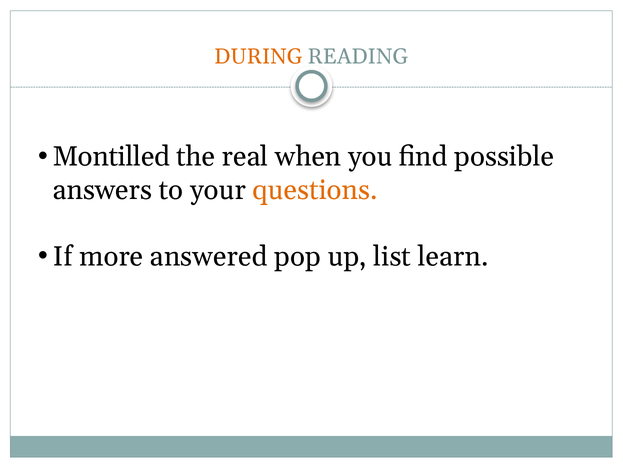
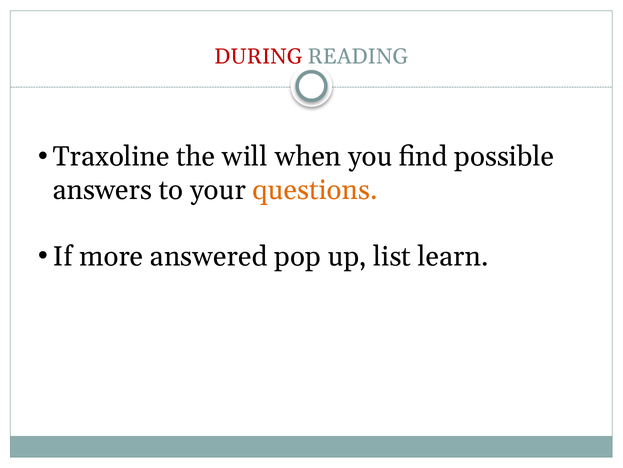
DURING colour: orange -> red
Montilled: Montilled -> Traxoline
real: real -> will
